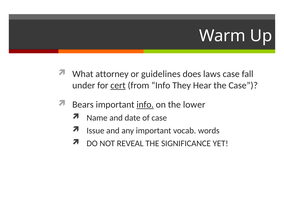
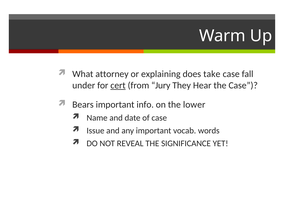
guidelines: guidelines -> explaining
laws: laws -> take
from Info: Info -> Jury
info at (145, 105) underline: present -> none
